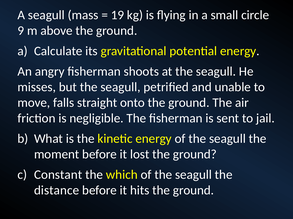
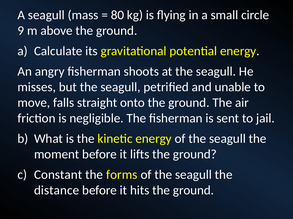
19: 19 -> 80
lost: lost -> lifts
which: which -> forms
